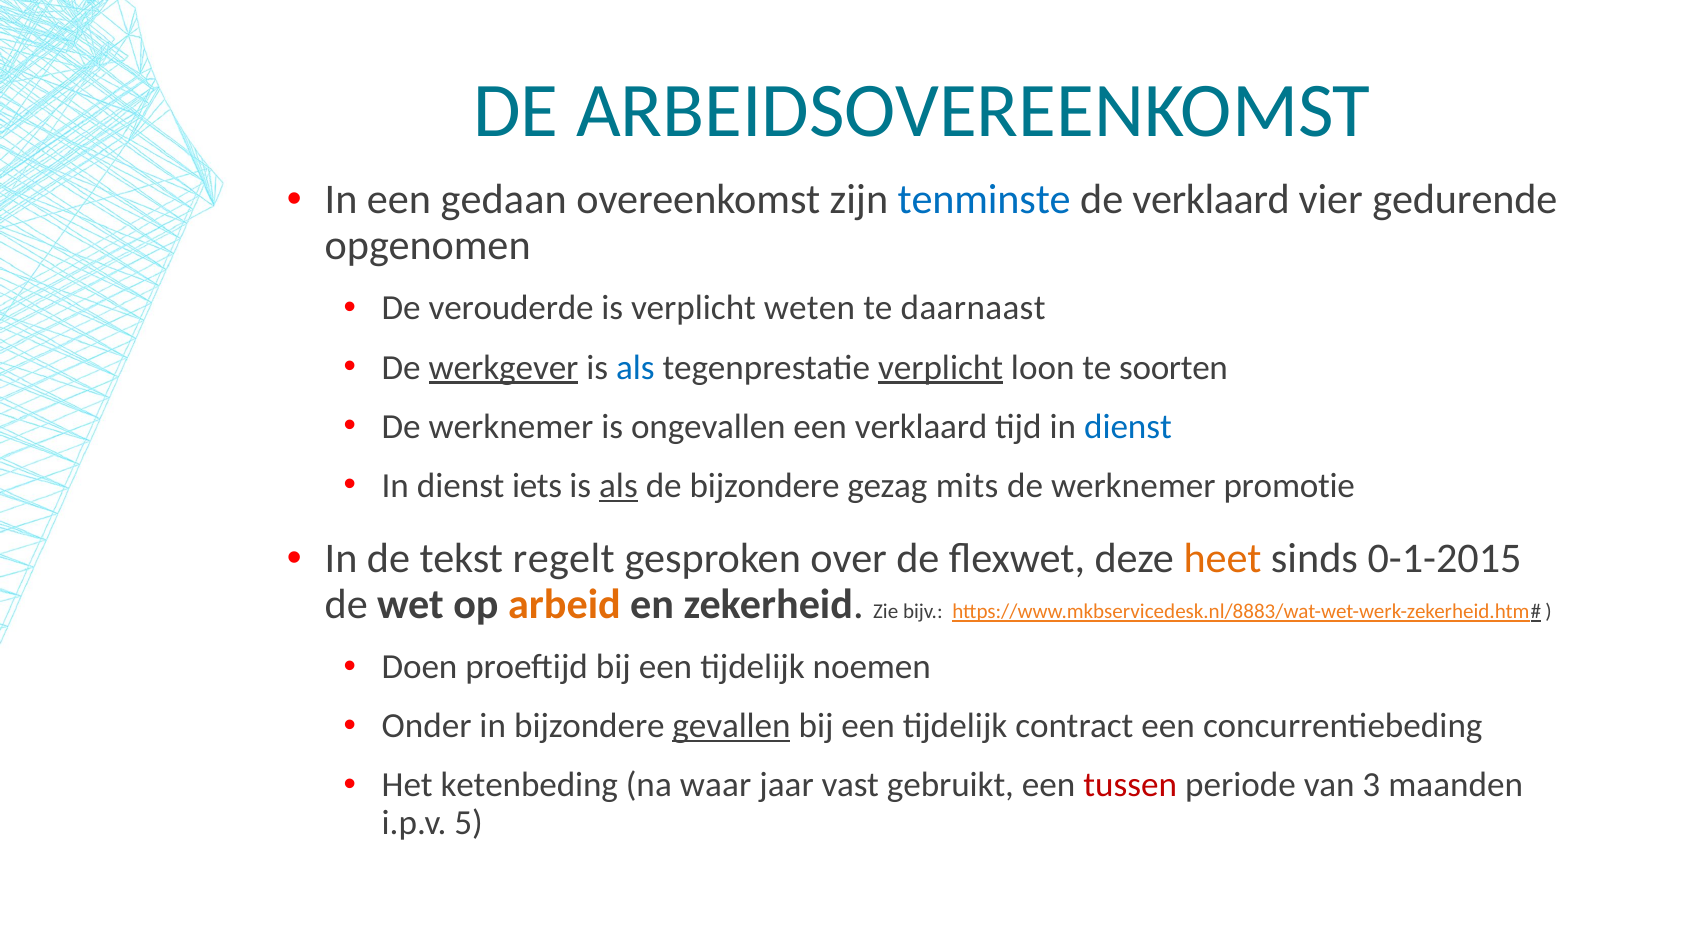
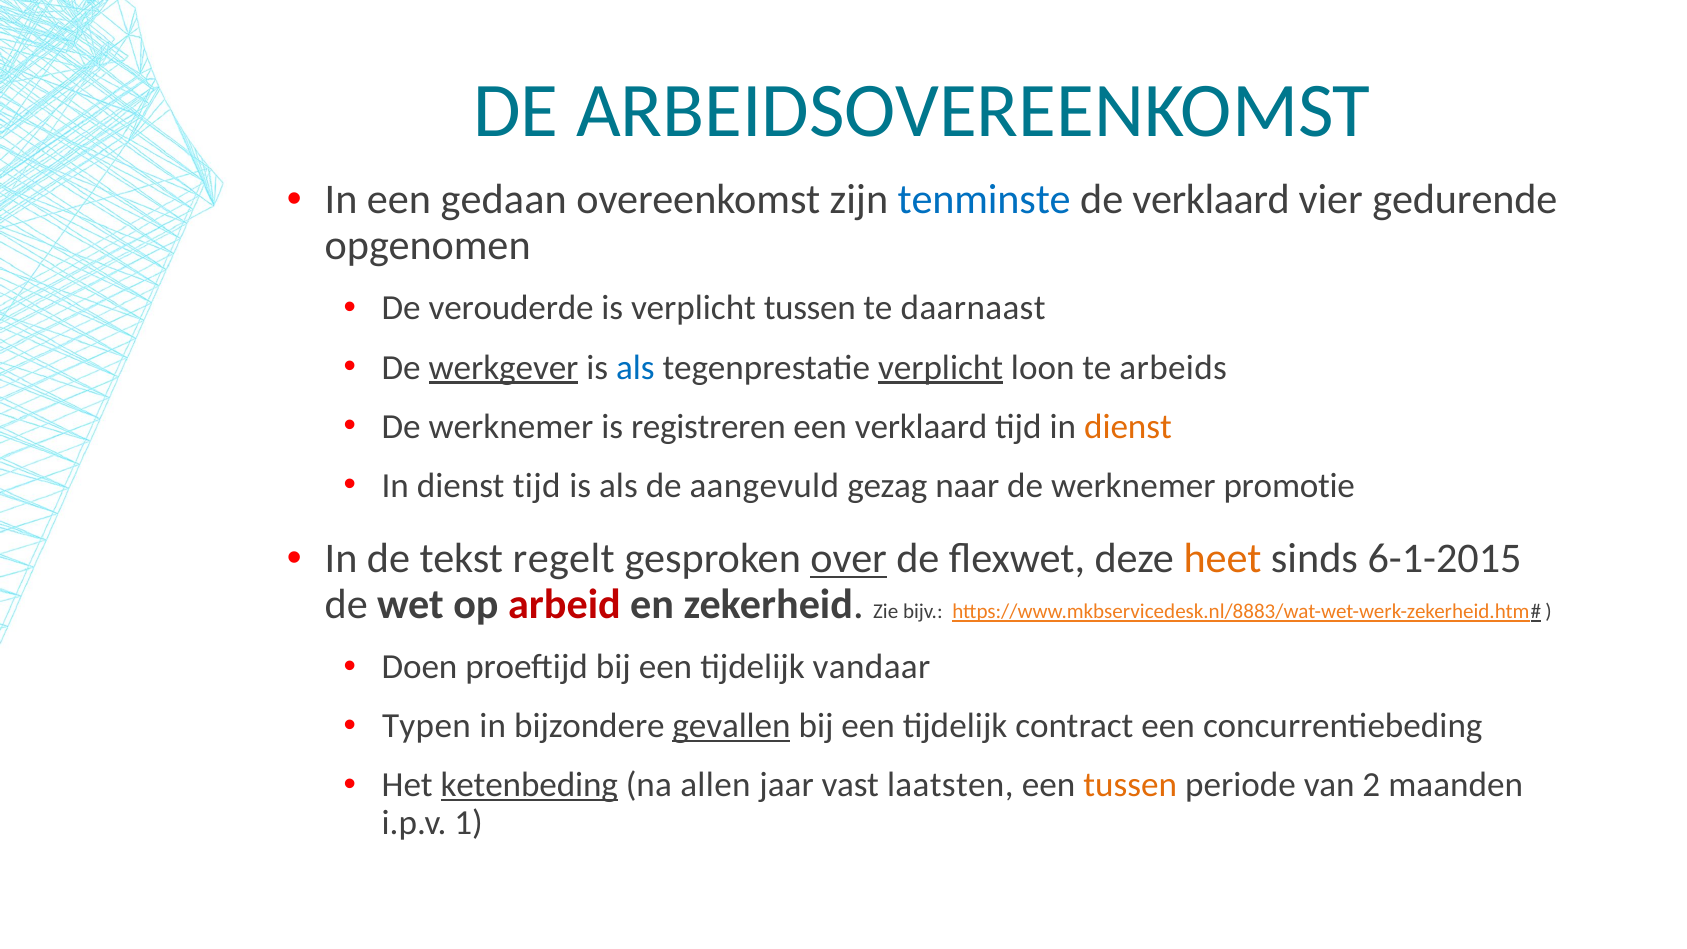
verplicht weten: weten -> tussen
soorten: soorten -> arbeids
ongevallen: ongevallen -> registreren
dienst at (1128, 426) colour: blue -> orange
dienst iets: iets -> tijd
als at (618, 485) underline: present -> none
de bijzondere: bijzondere -> aangevuld
mits: mits -> naar
over underline: none -> present
0-1-2015: 0-1-2015 -> 6-1-2015
arbeid colour: orange -> red
noemen: noemen -> vandaar
Onder: Onder -> Typen
ketenbeding underline: none -> present
waar: waar -> allen
gebruikt: gebruikt -> laatsten
tussen at (1130, 785) colour: red -> orange
3: 3 -> 2
5: 5 -> 1
